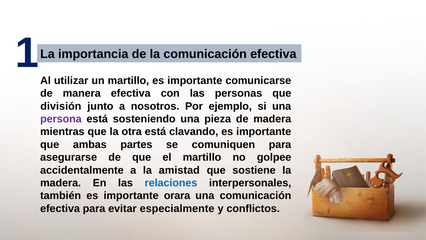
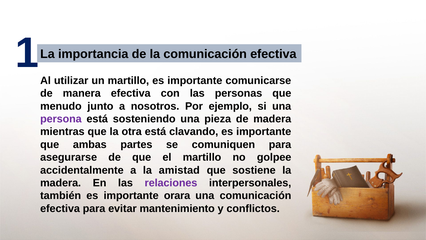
división: división -> menudo
relaciones colour: blue -> purple
especialmente: especialmente -> mantenimiento
